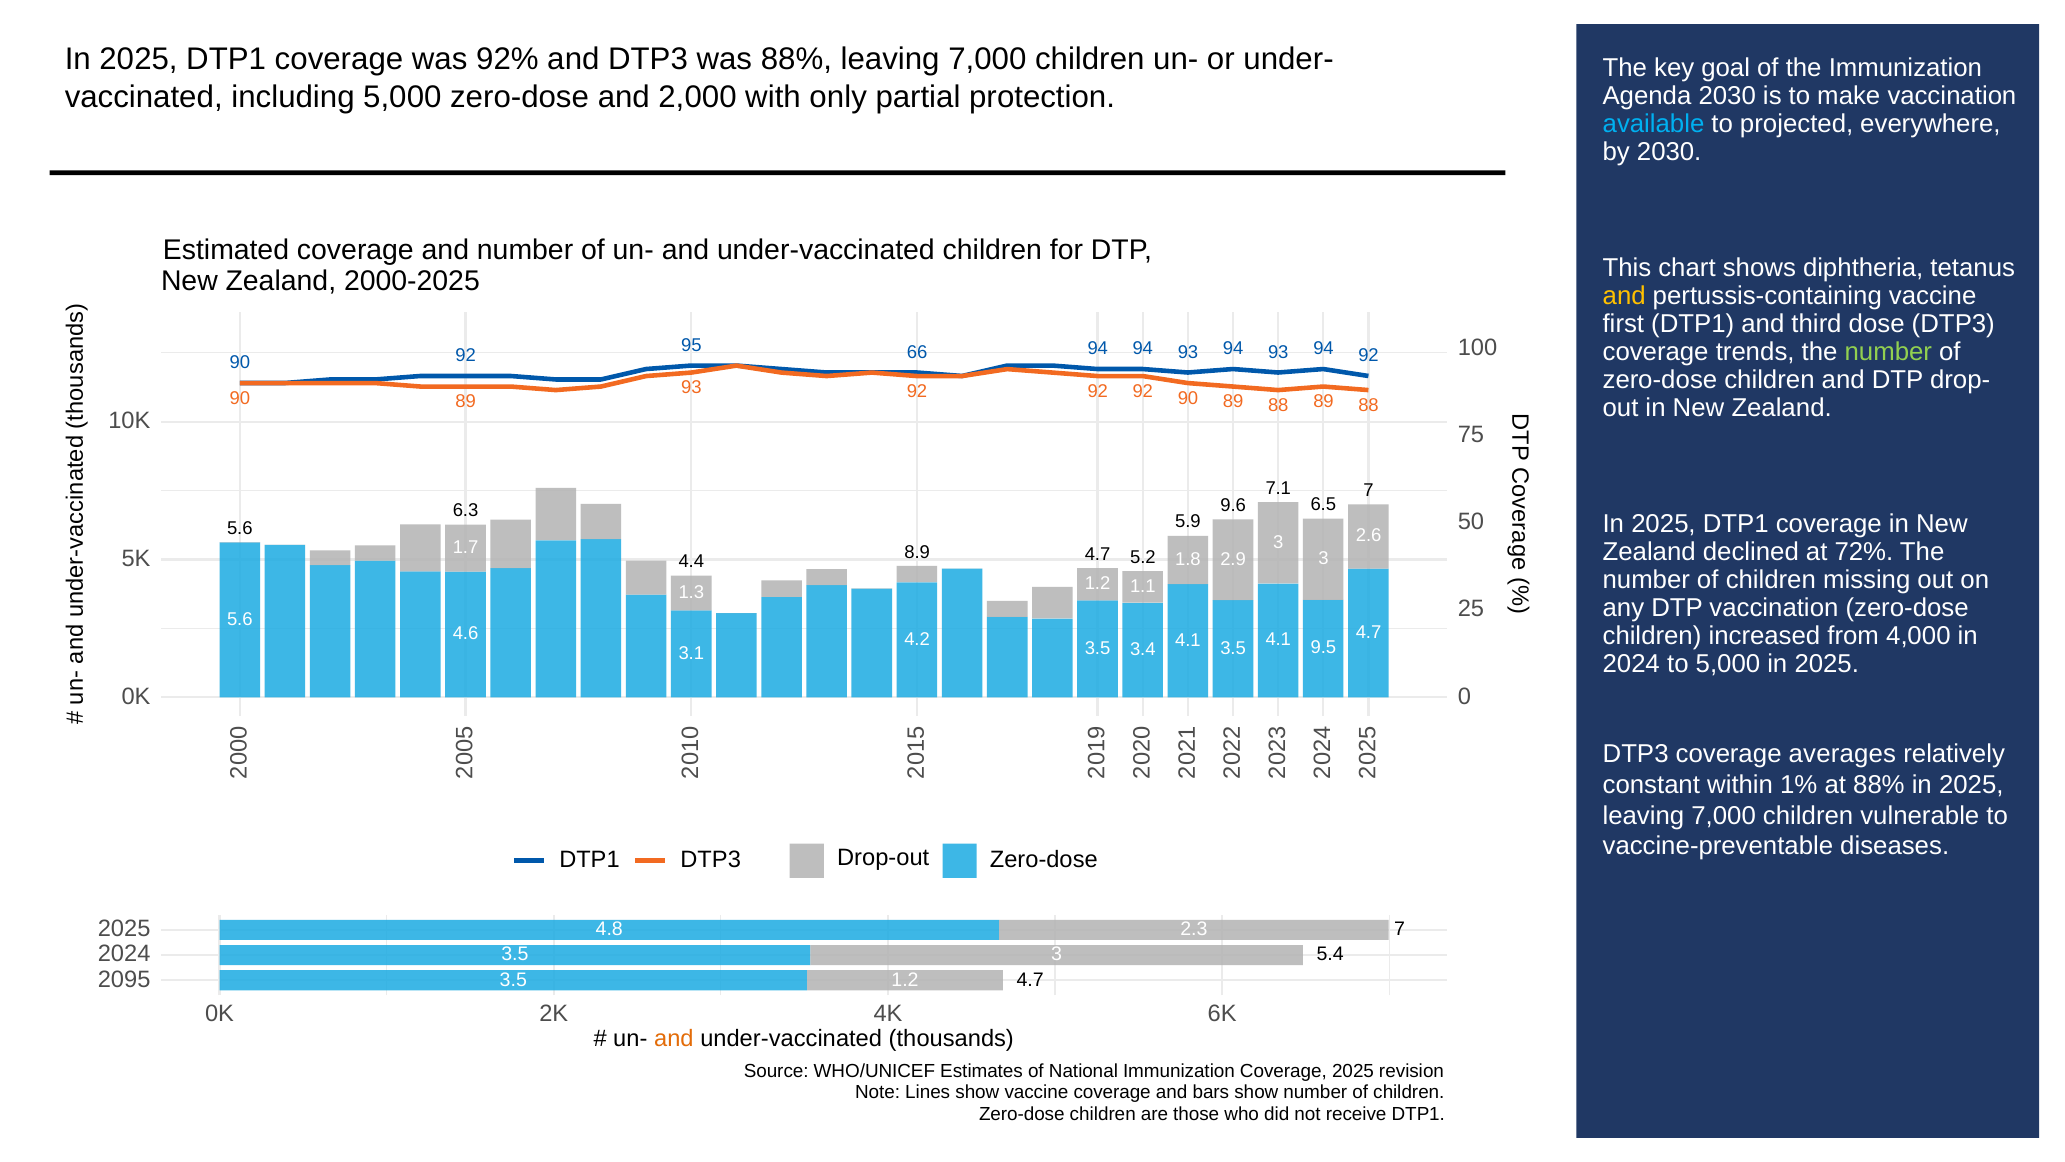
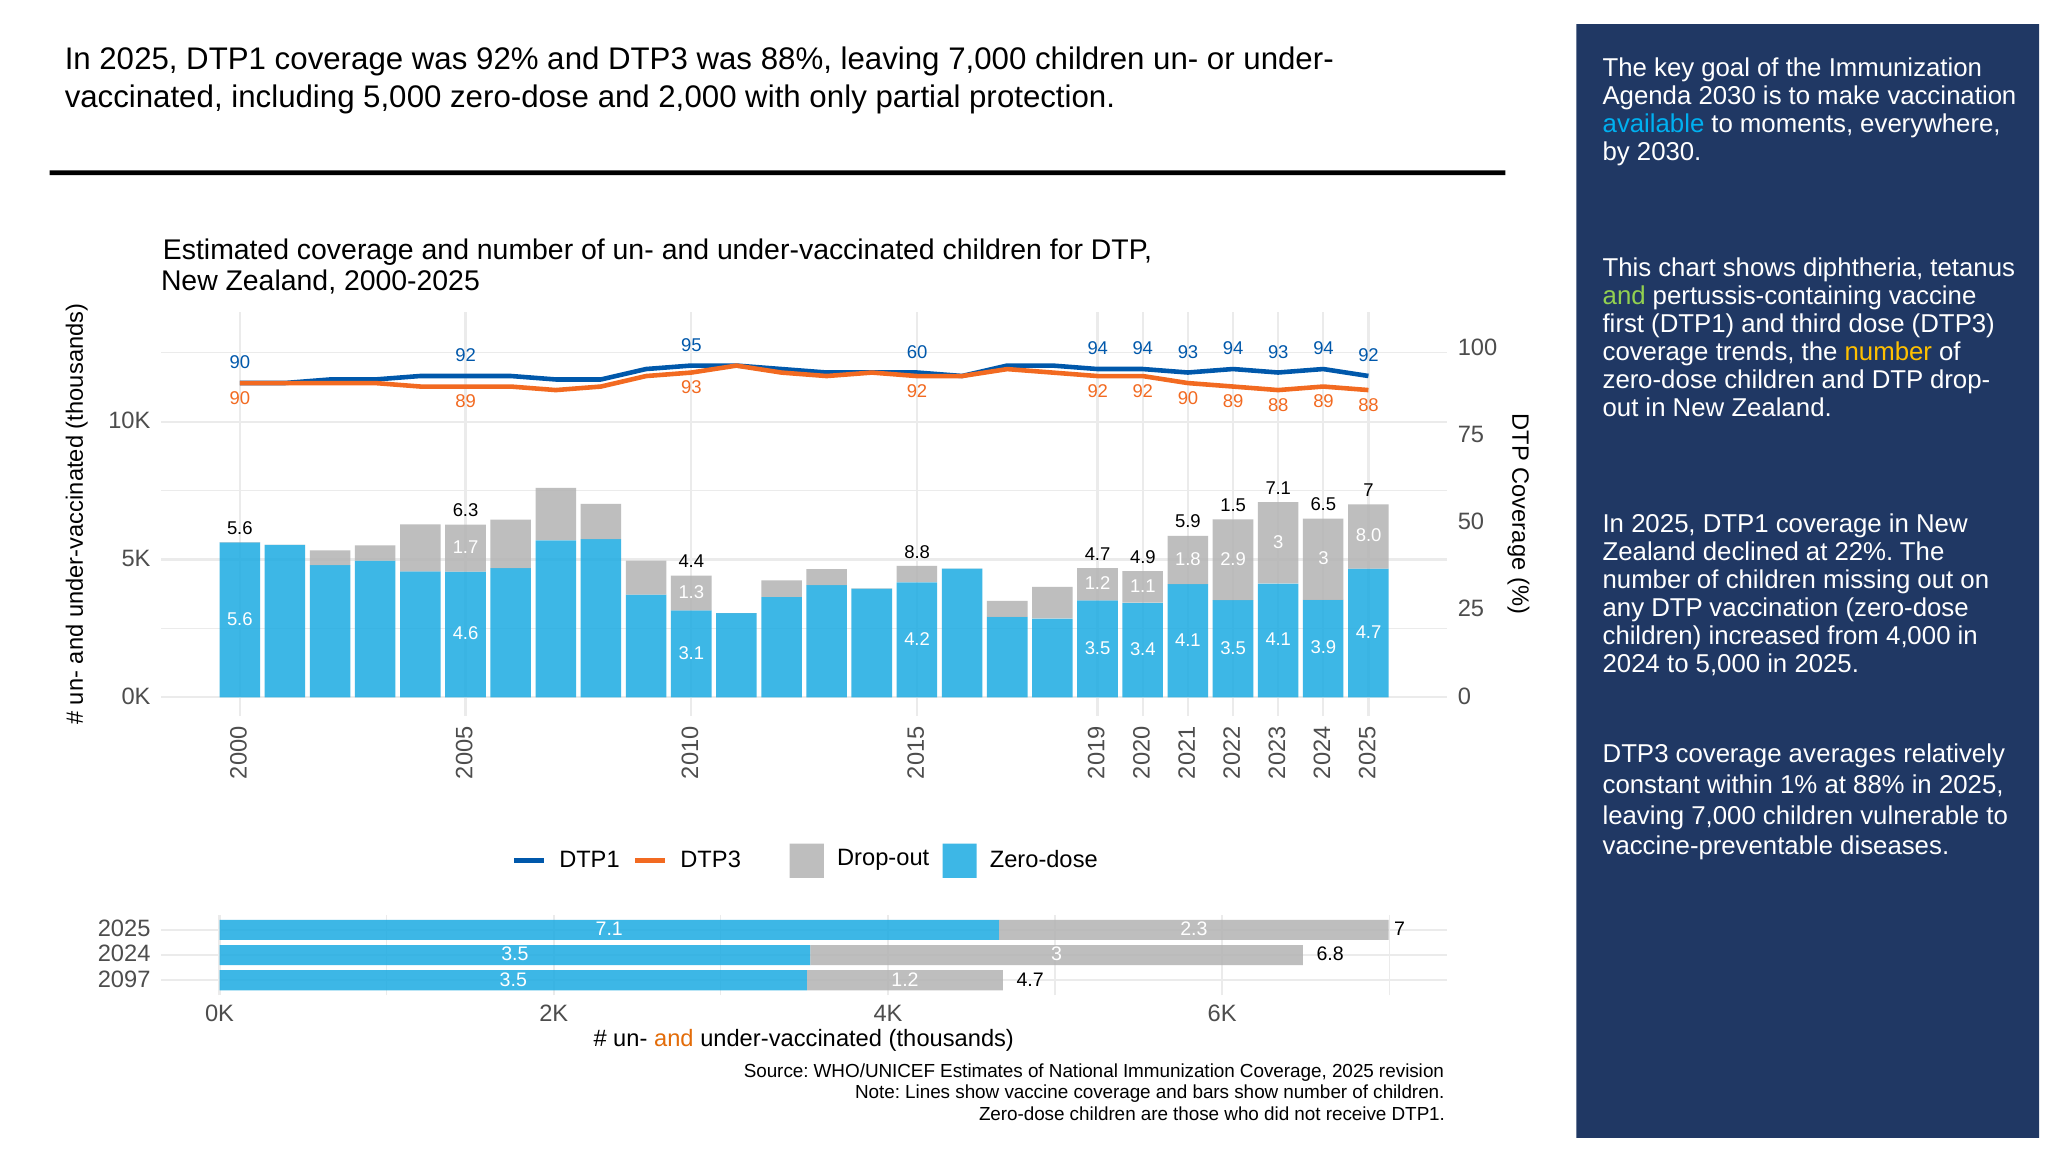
projected: projected -> moments
and at (1624, 296) colour: yellow -> light green
66: 66 -> 60
number at (1888, 352) colour: light green -> yellow
9.6: 9.6 -> 1.5
2.6: 2.6 -> 8.0
72%: 72% -> 22%
8.9: 8.9 -> 8.8
5.2: 5.2 -> 4.9
9.5: 9.5 -> 3.9
4.8 at (609, 929): 4.8 -> 7.1
5.4: 5.4 -> 6.8
2095: 2095 -> 2097
